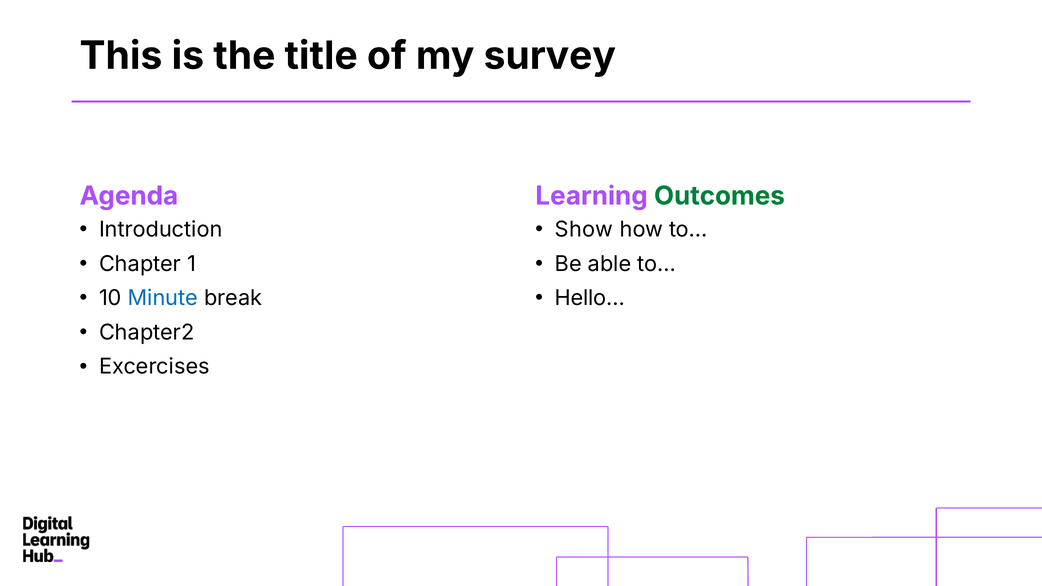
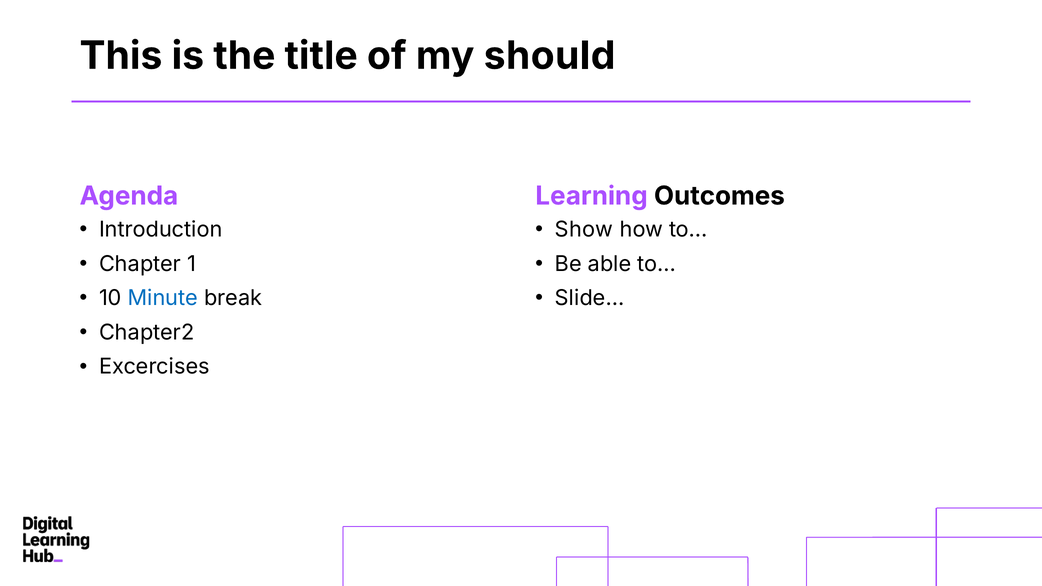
survey: survey -> should
Outcomes colour: green -> black
Hello…: Hello… -> Slide…
